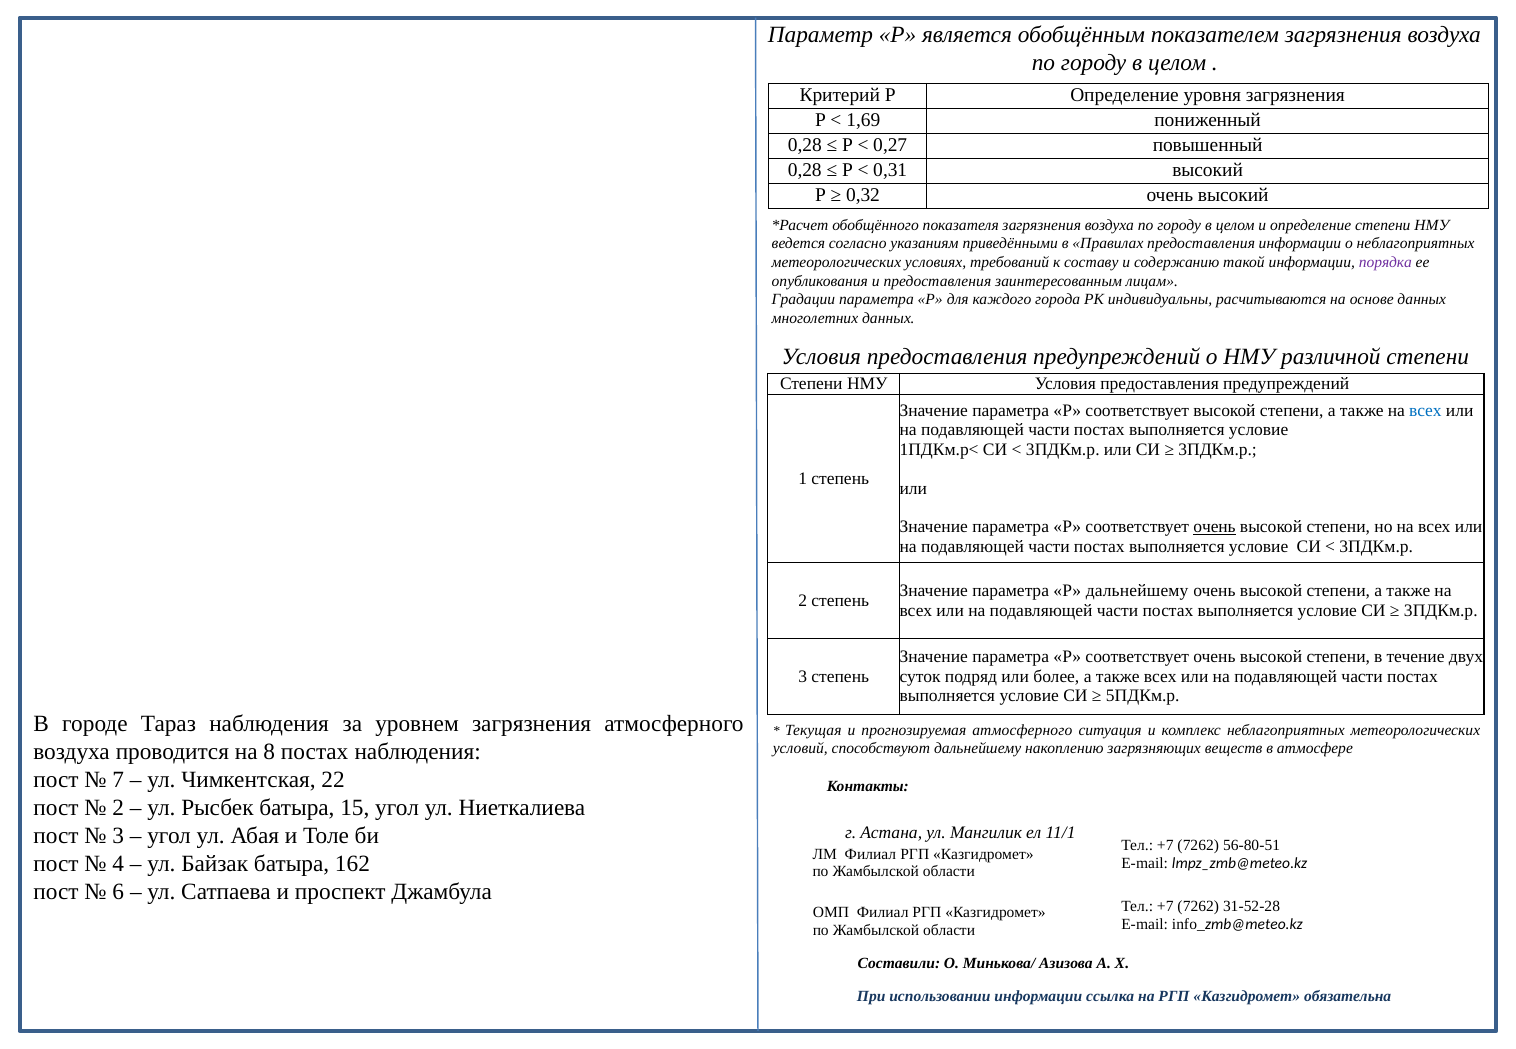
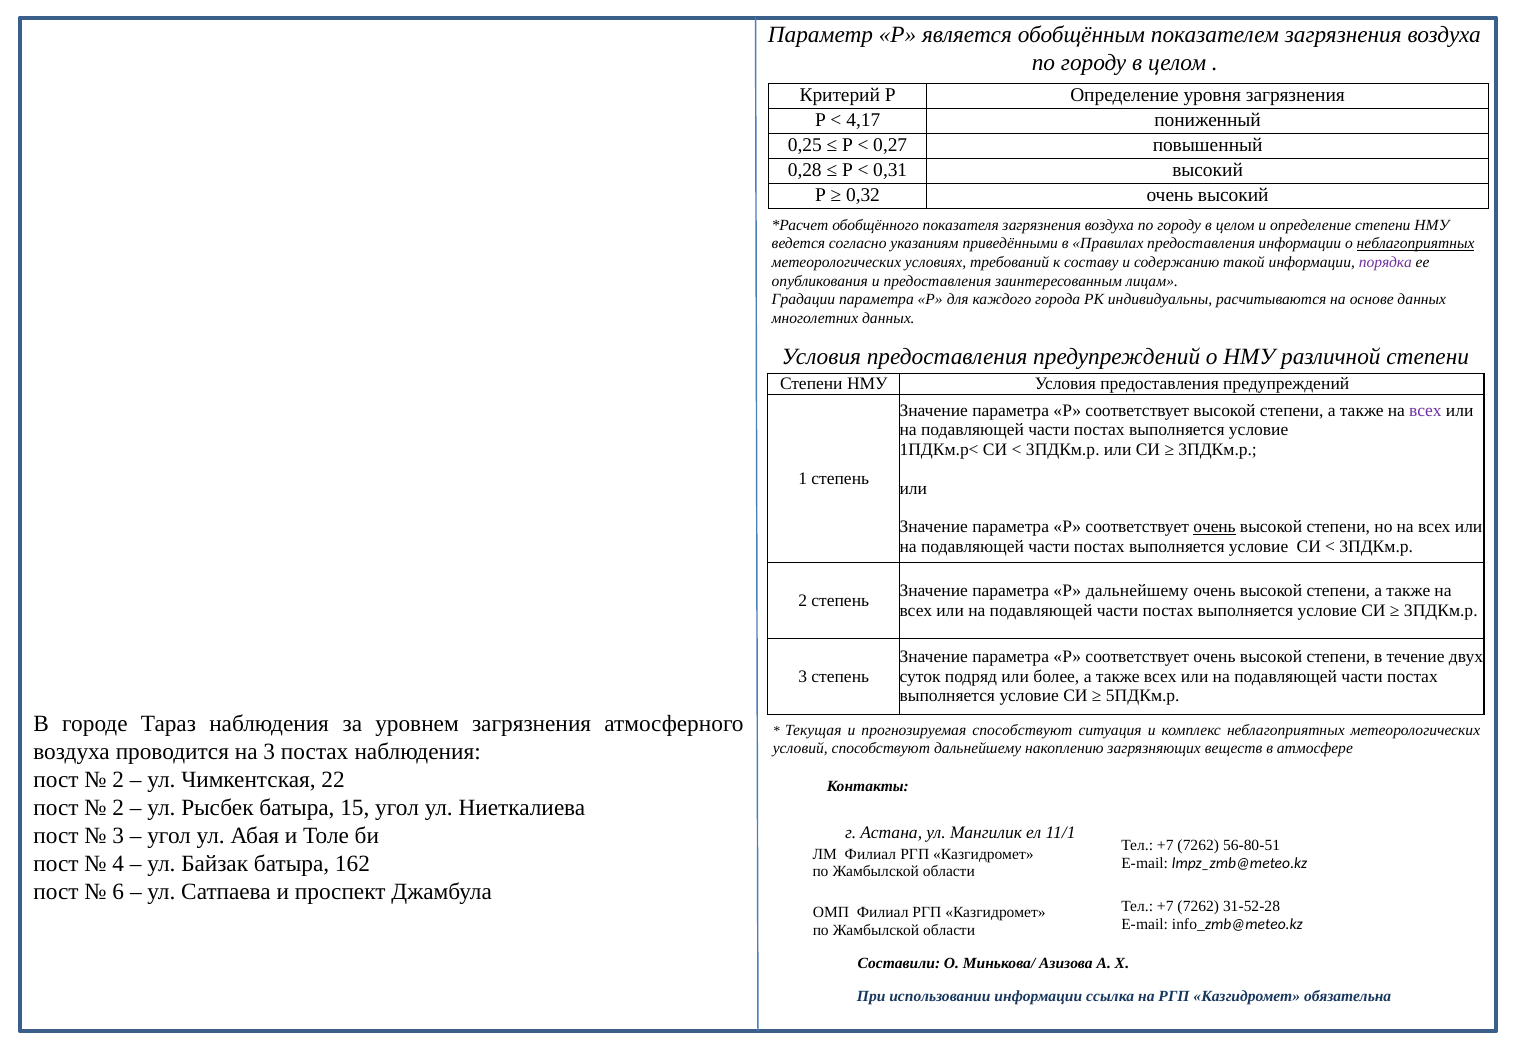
1,69: 1,69 -> 4,17
0,28 at (805, 146): 0,28 -> 0,25
неблагоприятных at (1416, 244) underline: none -> present
всех at (1425, 411) colour: blue -> purple
прогнозируемая атмосферного: атмосферного -> способствуют
на 8: 8 -> 3
7 at (118, 780): 7 -> 2
